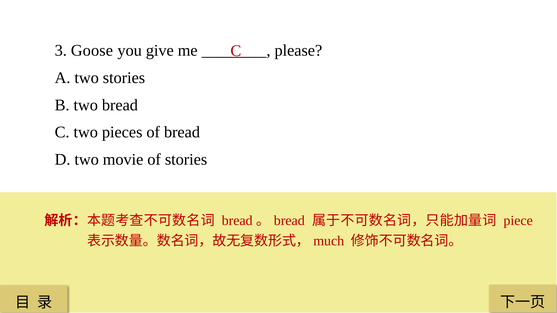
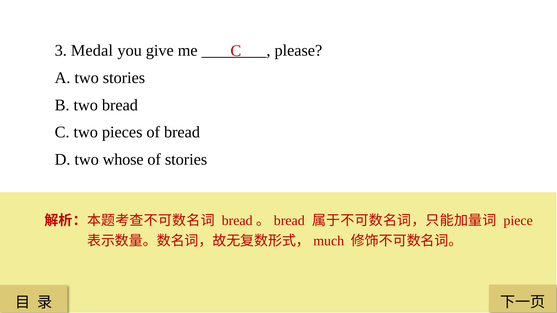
Goose: Goose -> Medal
movie: movie -> whose
